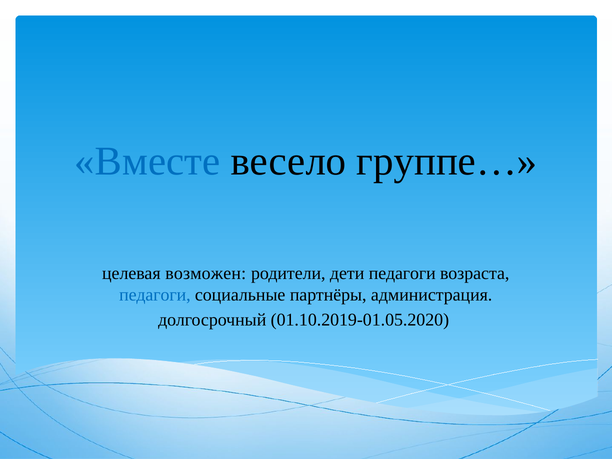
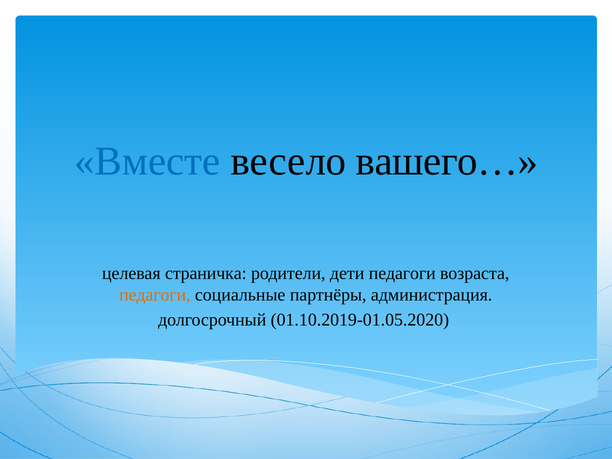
группе…: группе… -> вашего…
возможен: возможен -> страничка
педагоги at (155, 295) colour: blue -> orange
